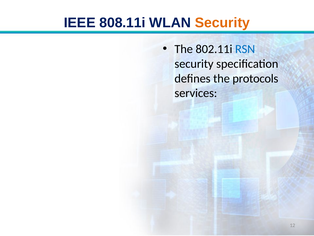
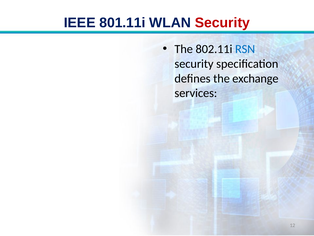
808.11i: 808.11i -> 801.11i
Security at (222, 23) colour: orange -> red
protocols: protocols -> exchange
